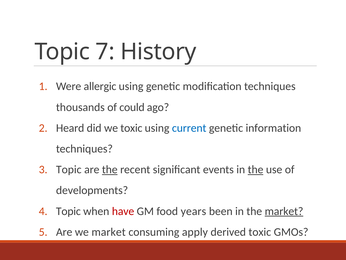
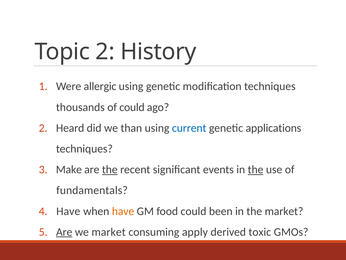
Topic 7: 7 -> 2
we toxic: toxic -> than
information: information -> applications
Topic at (69, 169): Topic -> Make
developments: developments -> fundamentals
4 Topic: Topic -> Have
have at (123, 211) colour: red -> orange
food years: years -> could
market at (284, 211) underline: present -> none
Are at (64, 232) underline: none -> present
